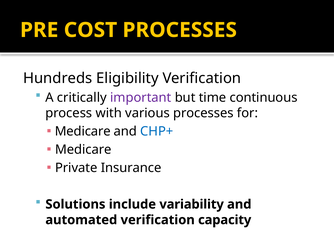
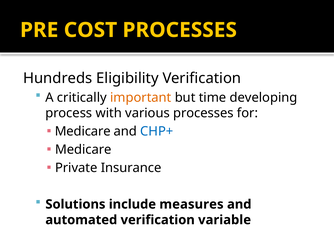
important colour: purple -> orange
continuous: continuous -> developing
variability: variability -> measures
capacity: capacity -> variable
